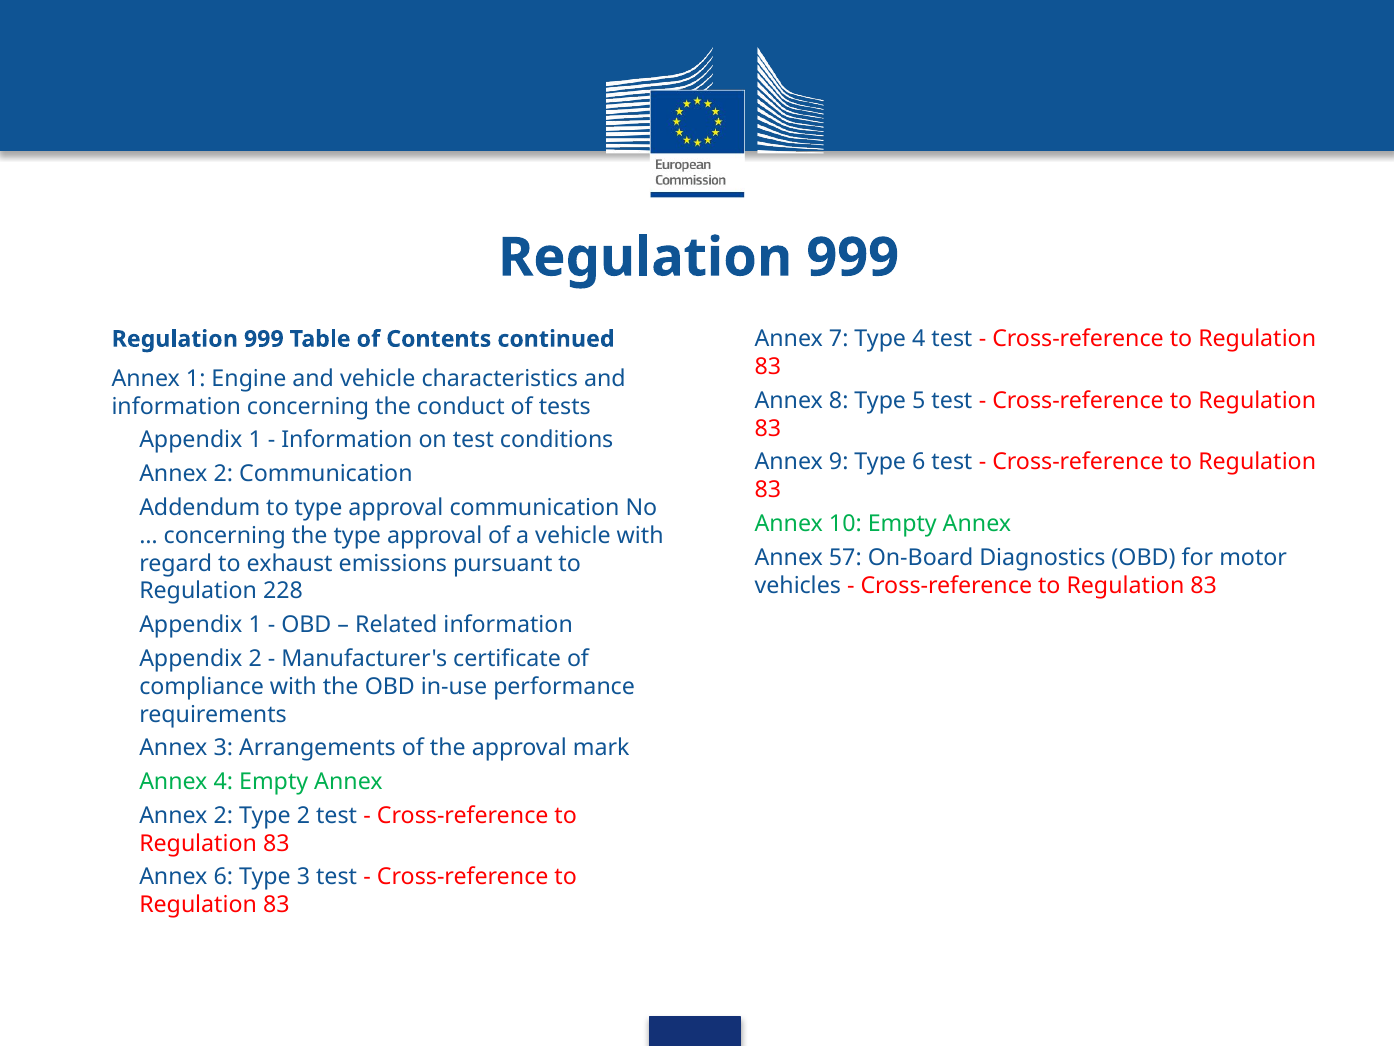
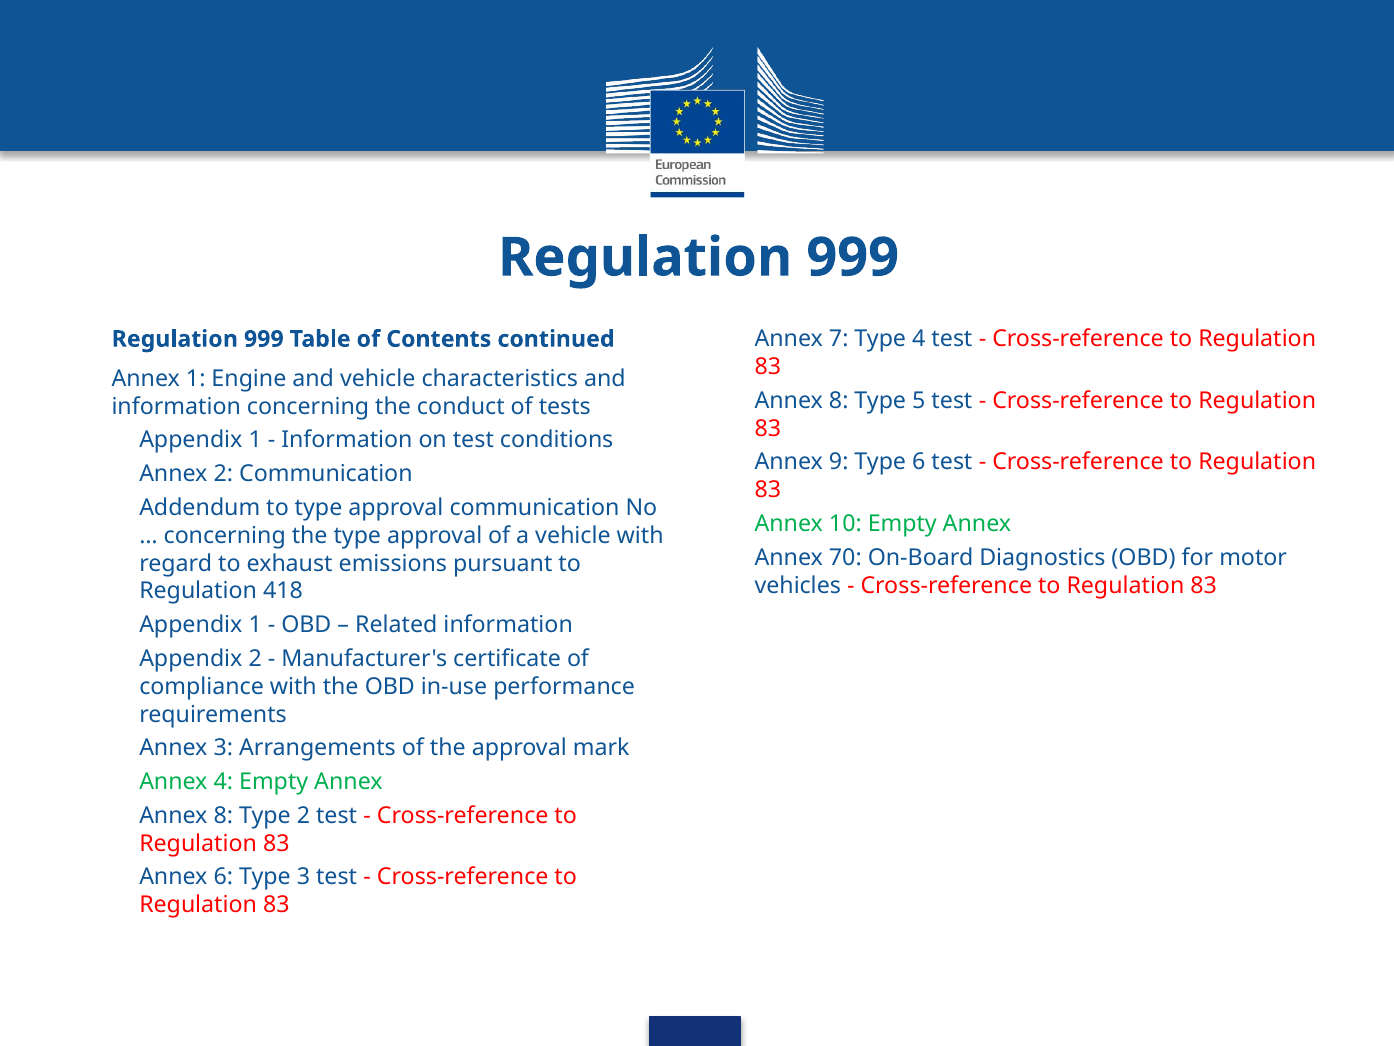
57: 57 -> 70
228: 228 -> 418
2 at (223, 815): 2 -> 8
